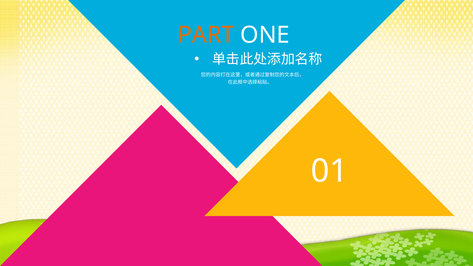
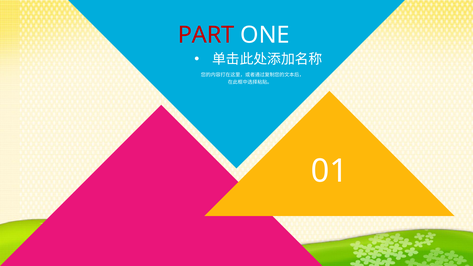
PART colour: orange -> red
